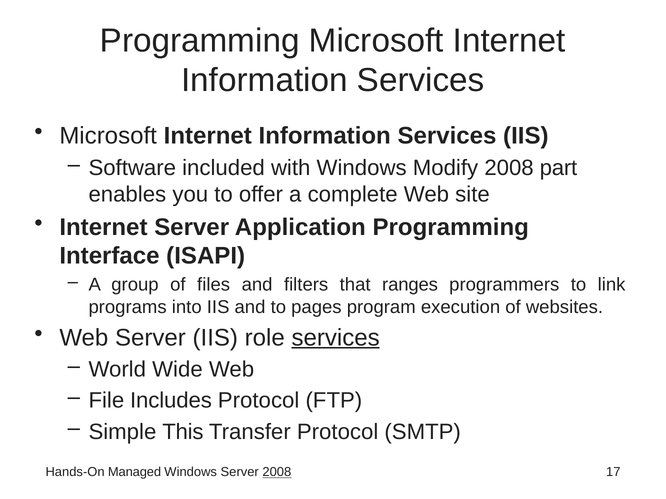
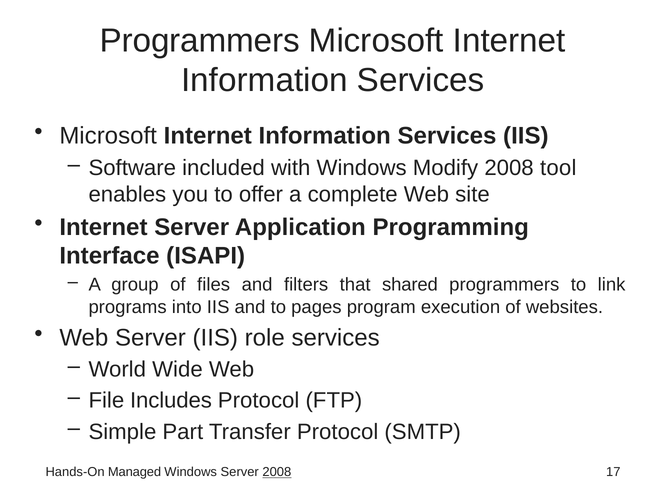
Programming at (200, 41): Programming -> Programmers
part: part -> tool
ranges: ranges -> shared
services at (336, 338) underline: present -> none
This: This -> Part
